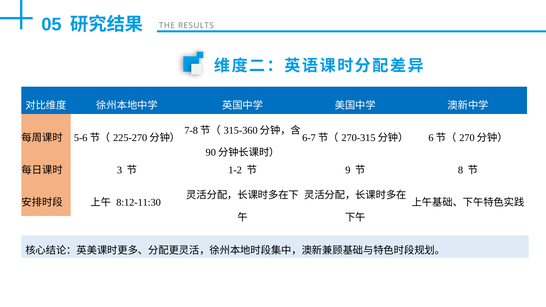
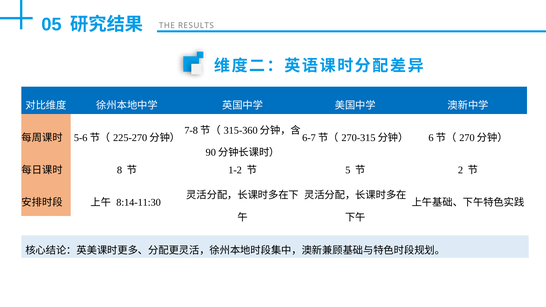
3: 3 -> 8
9: 9 -> 5
8: 8 -> 2
8:12-11:30: 8:12-11:30 -> 8:14-11:30
